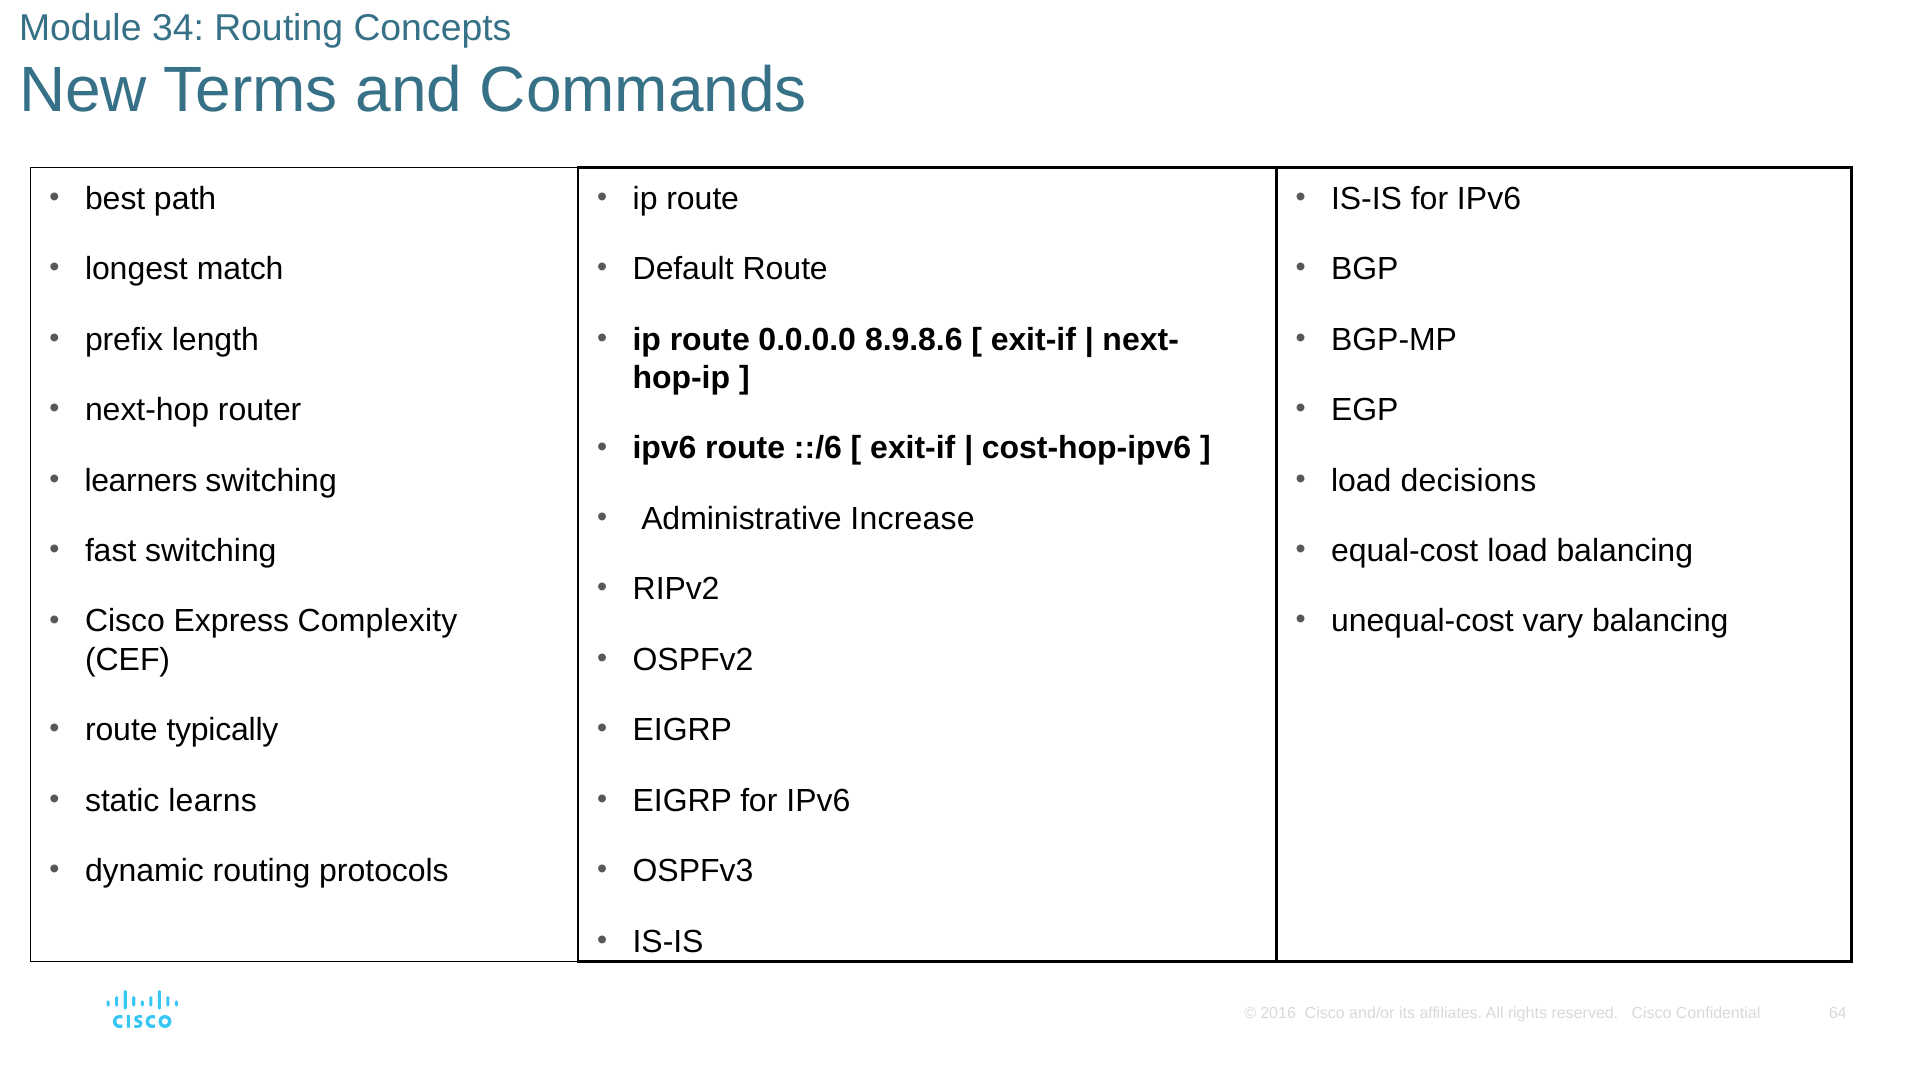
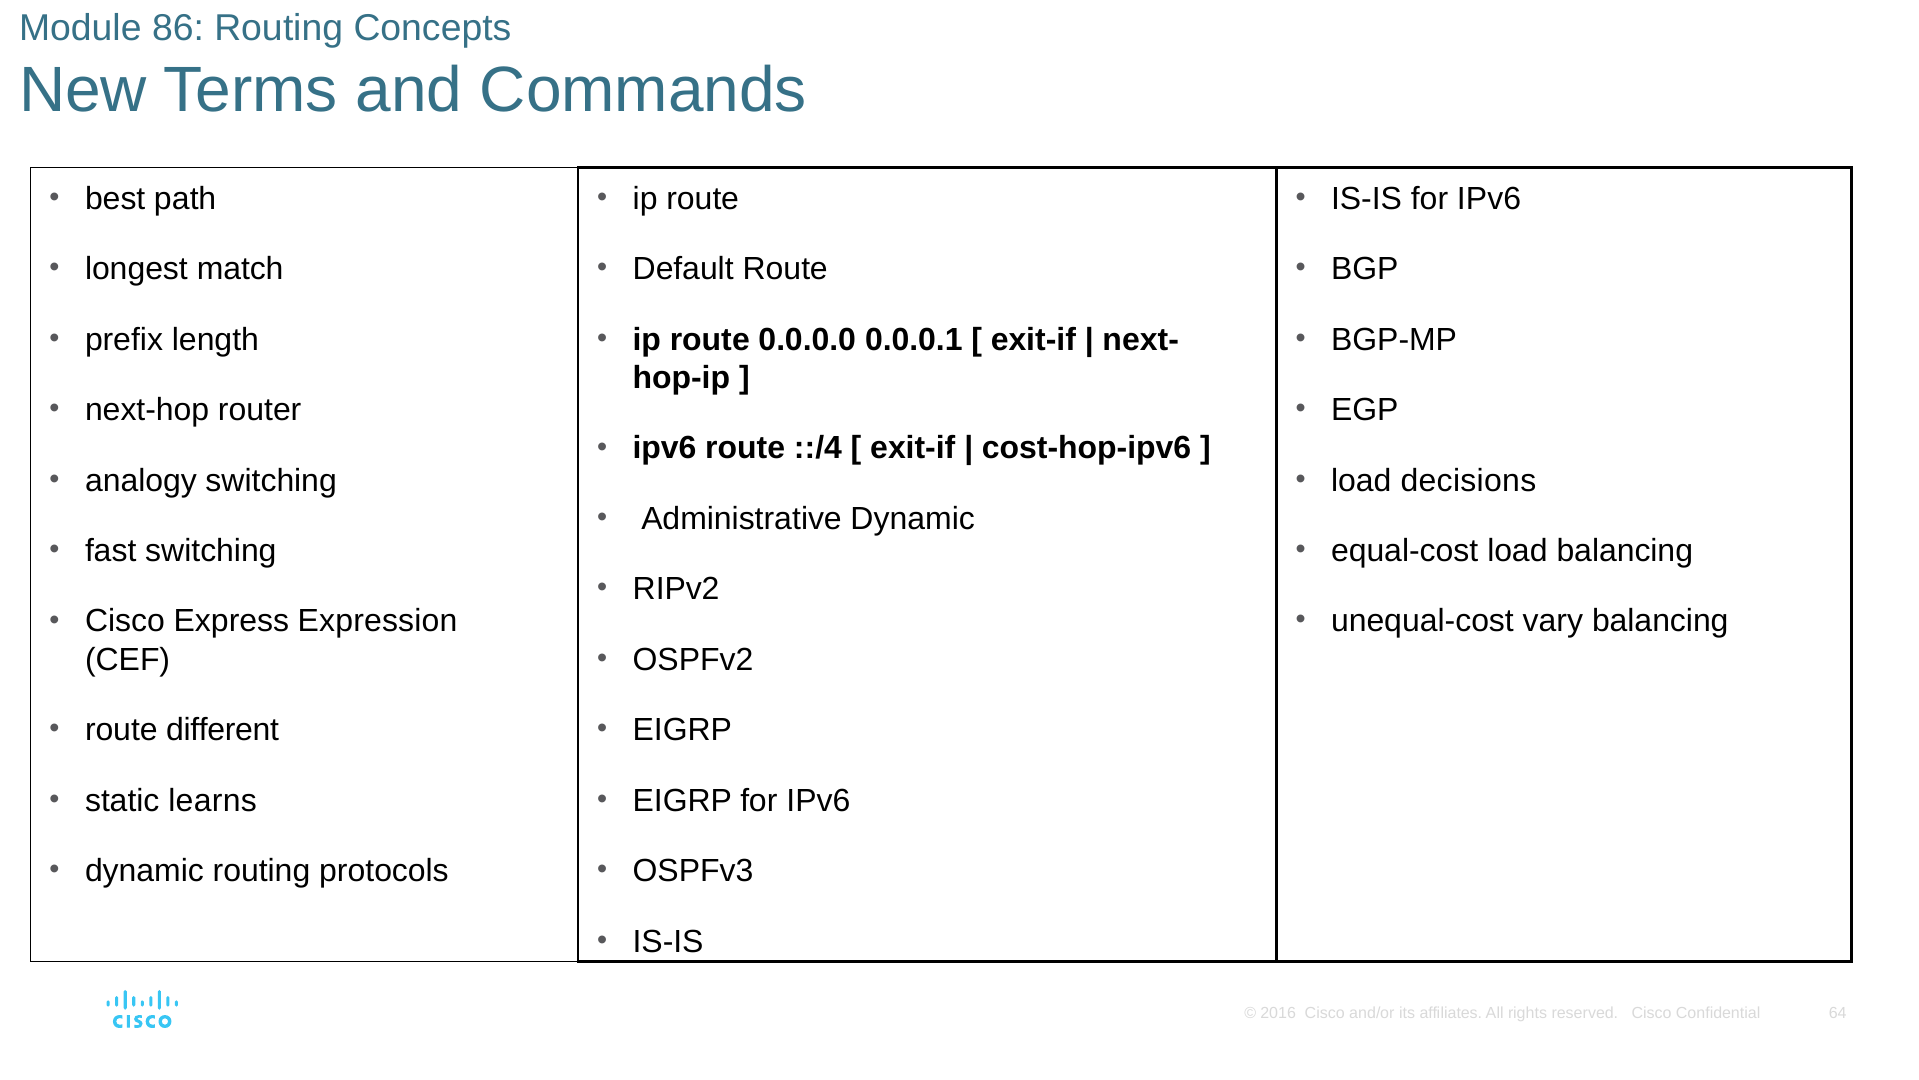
34: 34 -> 86
8.9.8.6: 8.9.8.6 -> 0.0.0.1
::/6: ::/6 -> ::/4
learners: learners -> analogy
Administrative Increase: Increase -> Dynamic
Complexity: Complexity -> Expression
typically: typically -> different
